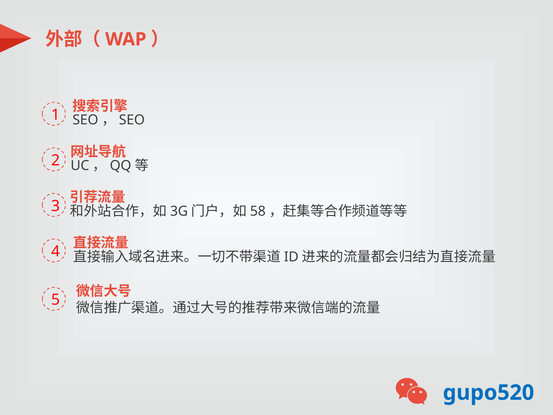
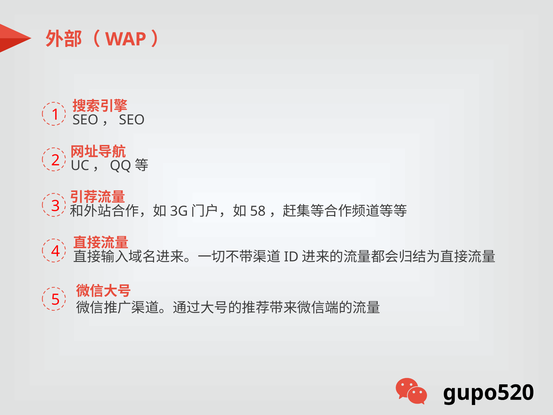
gupo520 colour: blue -> black
